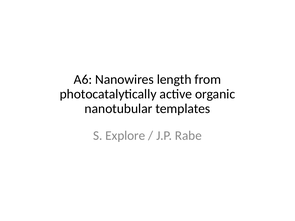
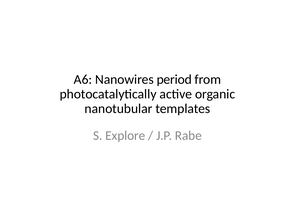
length: length -> period
